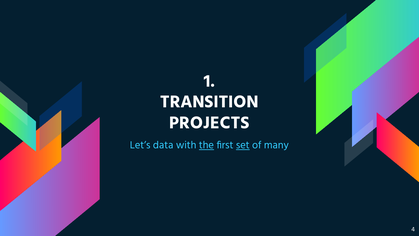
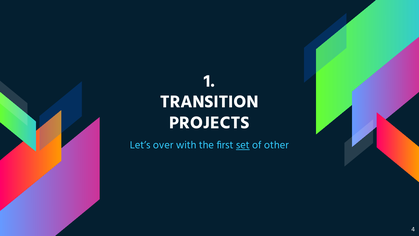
data: data -> over
the underline: present -> none
many: many -> other
